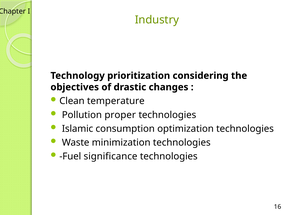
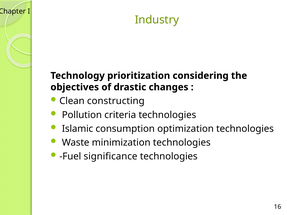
temperature: temperature -> constructing
proper: proper -> criteria
